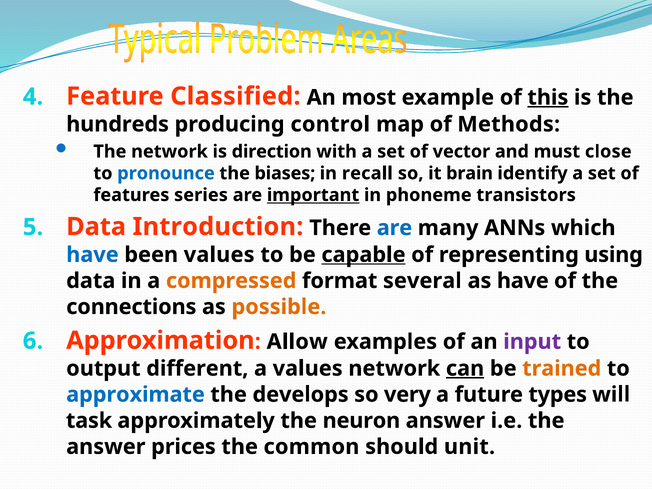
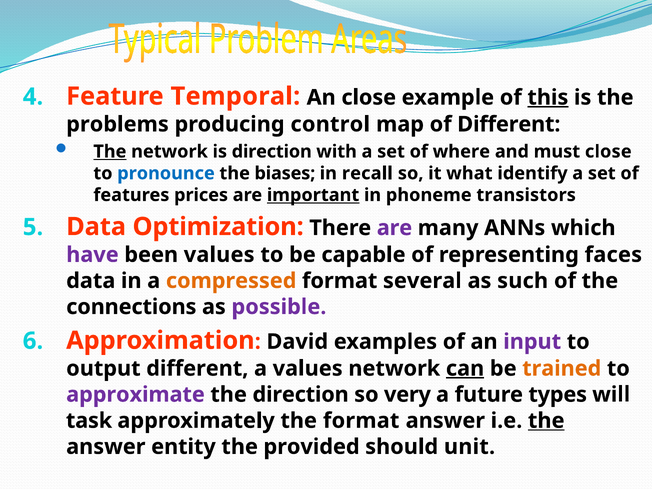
Classified: Classified -> Temporal
An most: most -> close
hundreds: hundreds -> problems
of Methods: Methods -> Different
The at (110, 152) underline: none -> present
vector: vector -> where
brain: brain -> what
series: series -> prices
Introduction: Introduction -> Optimization
are at (394, 228) colour: blue -> purple
have at (92, 255) colour: blue -> purple
capable underline: present -> none
using: using -> faces
as have: have -> such
possible colour: orange -> purple
Allow: Allow -> David
approximate colour: blue -> purple
the develops: develops -> direction
the neuron: neuron -> format
the at (546, 421) underline: none -> present
prices: prices -> entity
common: common -> provided
